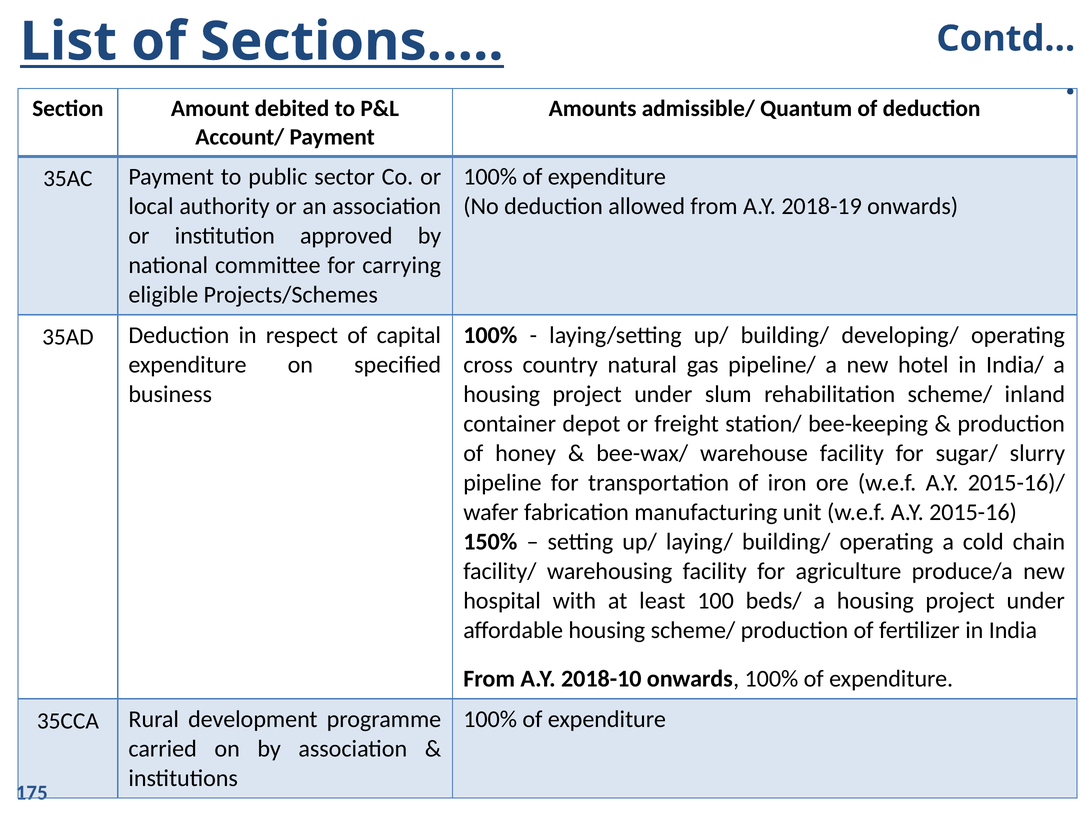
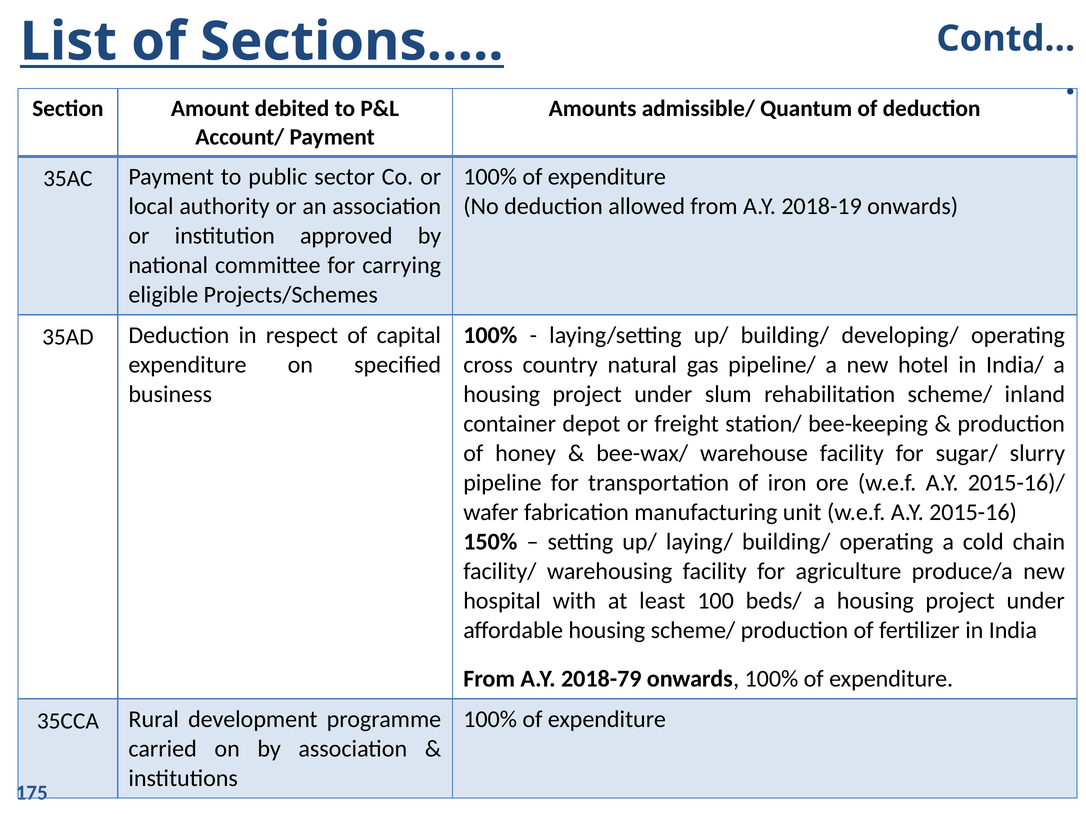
2018-10: 2018-10 -> 2018-79
